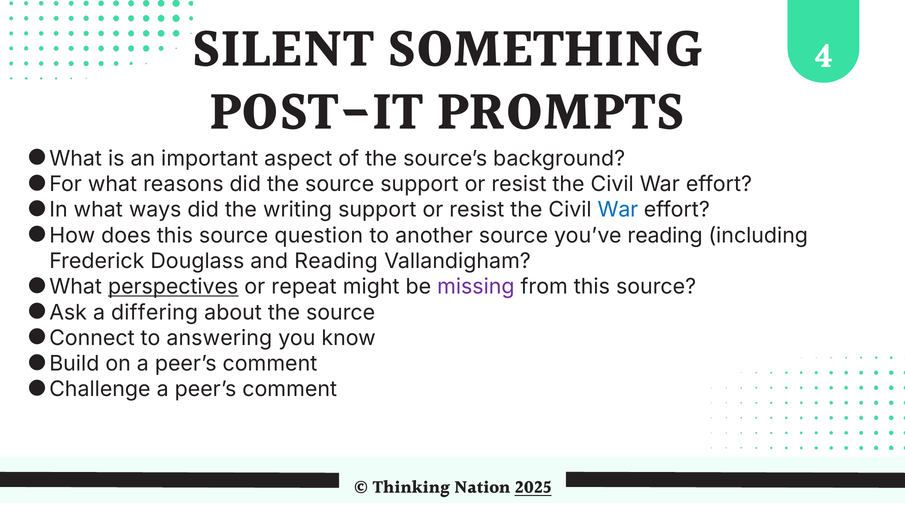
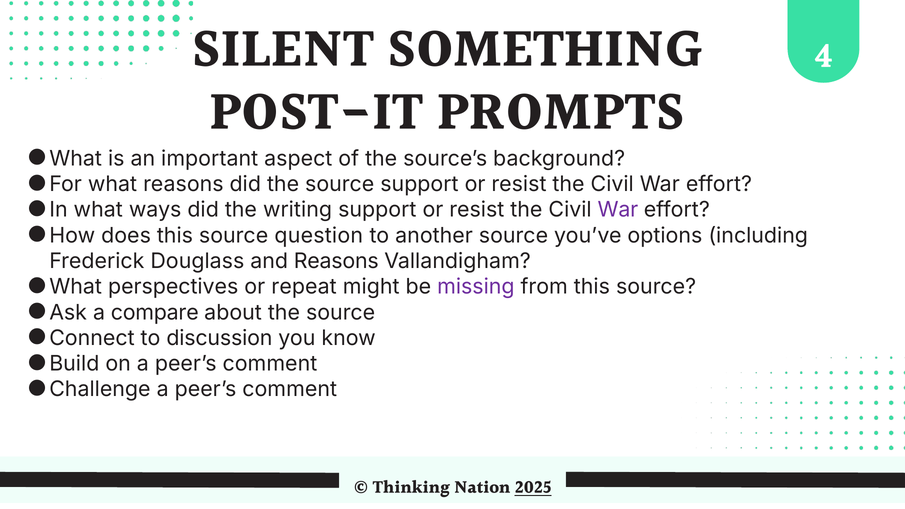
War at (618, 210) colour: blue -> purple
you’ve reading: reading -> options
and Reading: Reading -> Reasons
perspectives underline: present -> none
differing: differing -> compare
answering: answering -> discussion
